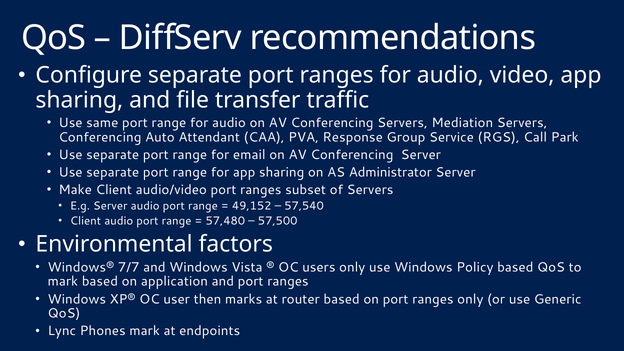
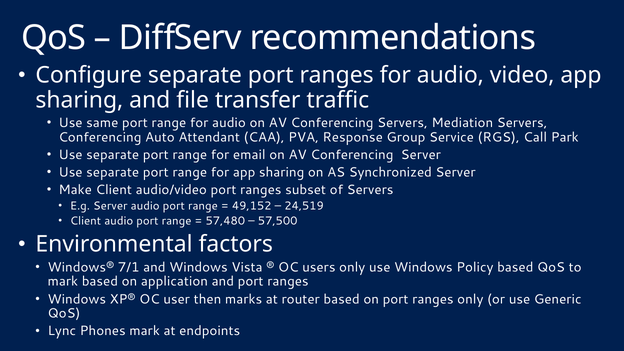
Administrator: Administrator -> Synchronized
57,540: 57,540 -> 24,519
7/7: 7/7 -> 7/1
